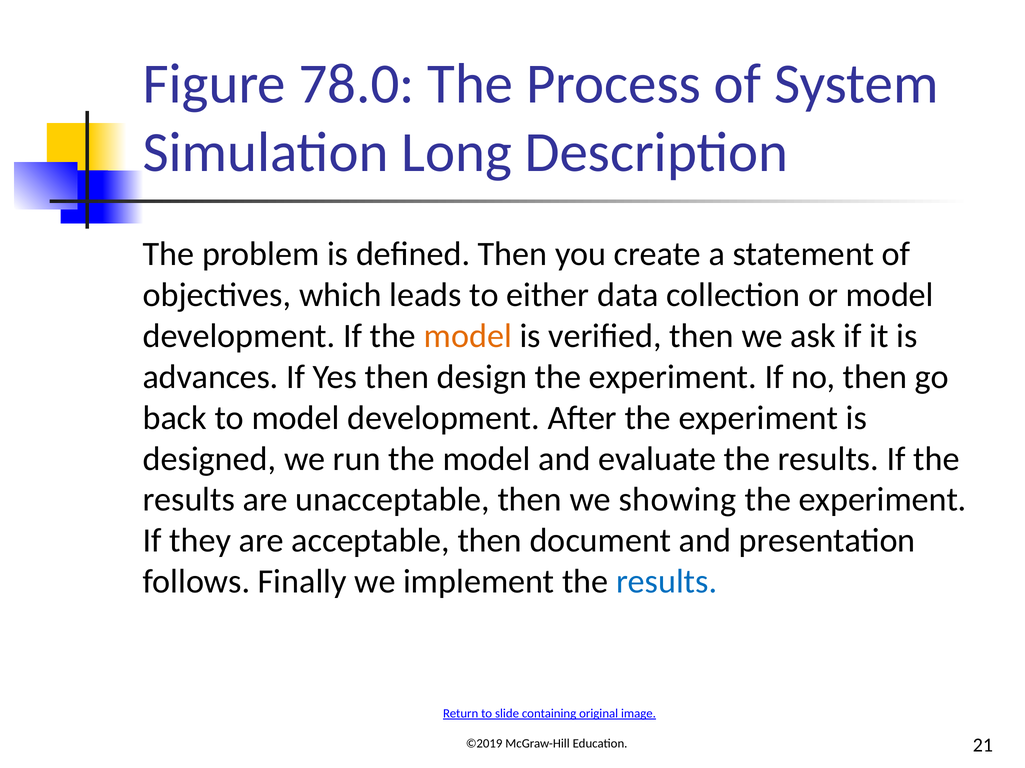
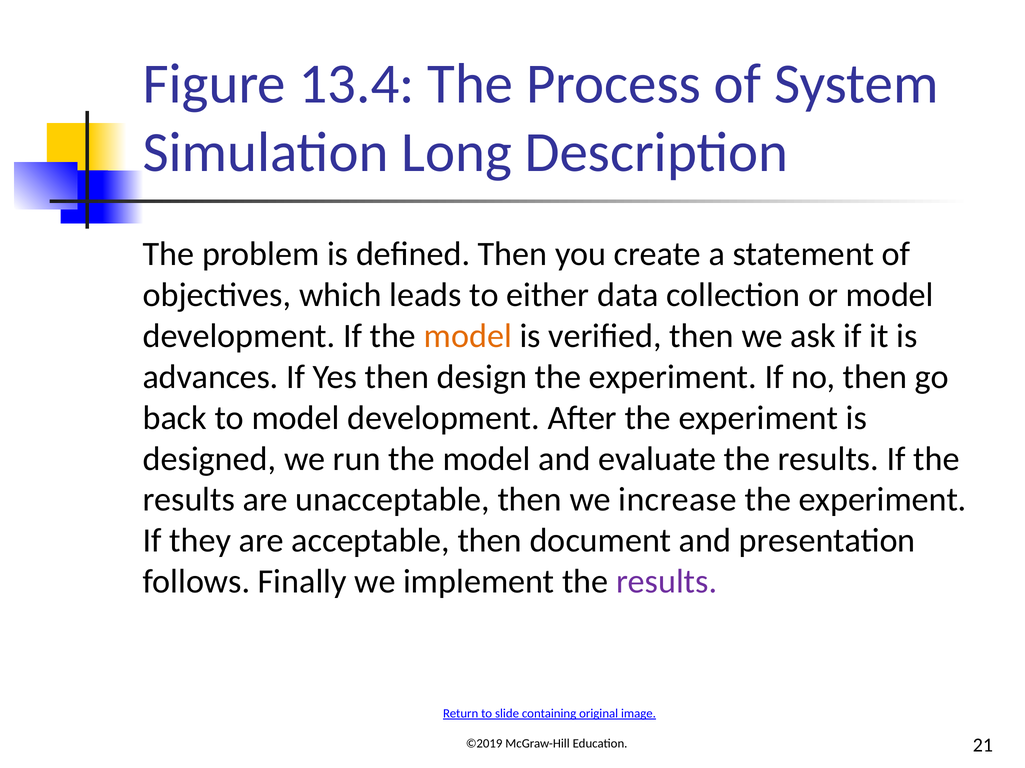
78.0: 78.0 -> 13.4
showing: showing -> increase
results at (667, 582) colour: blue -> purple
